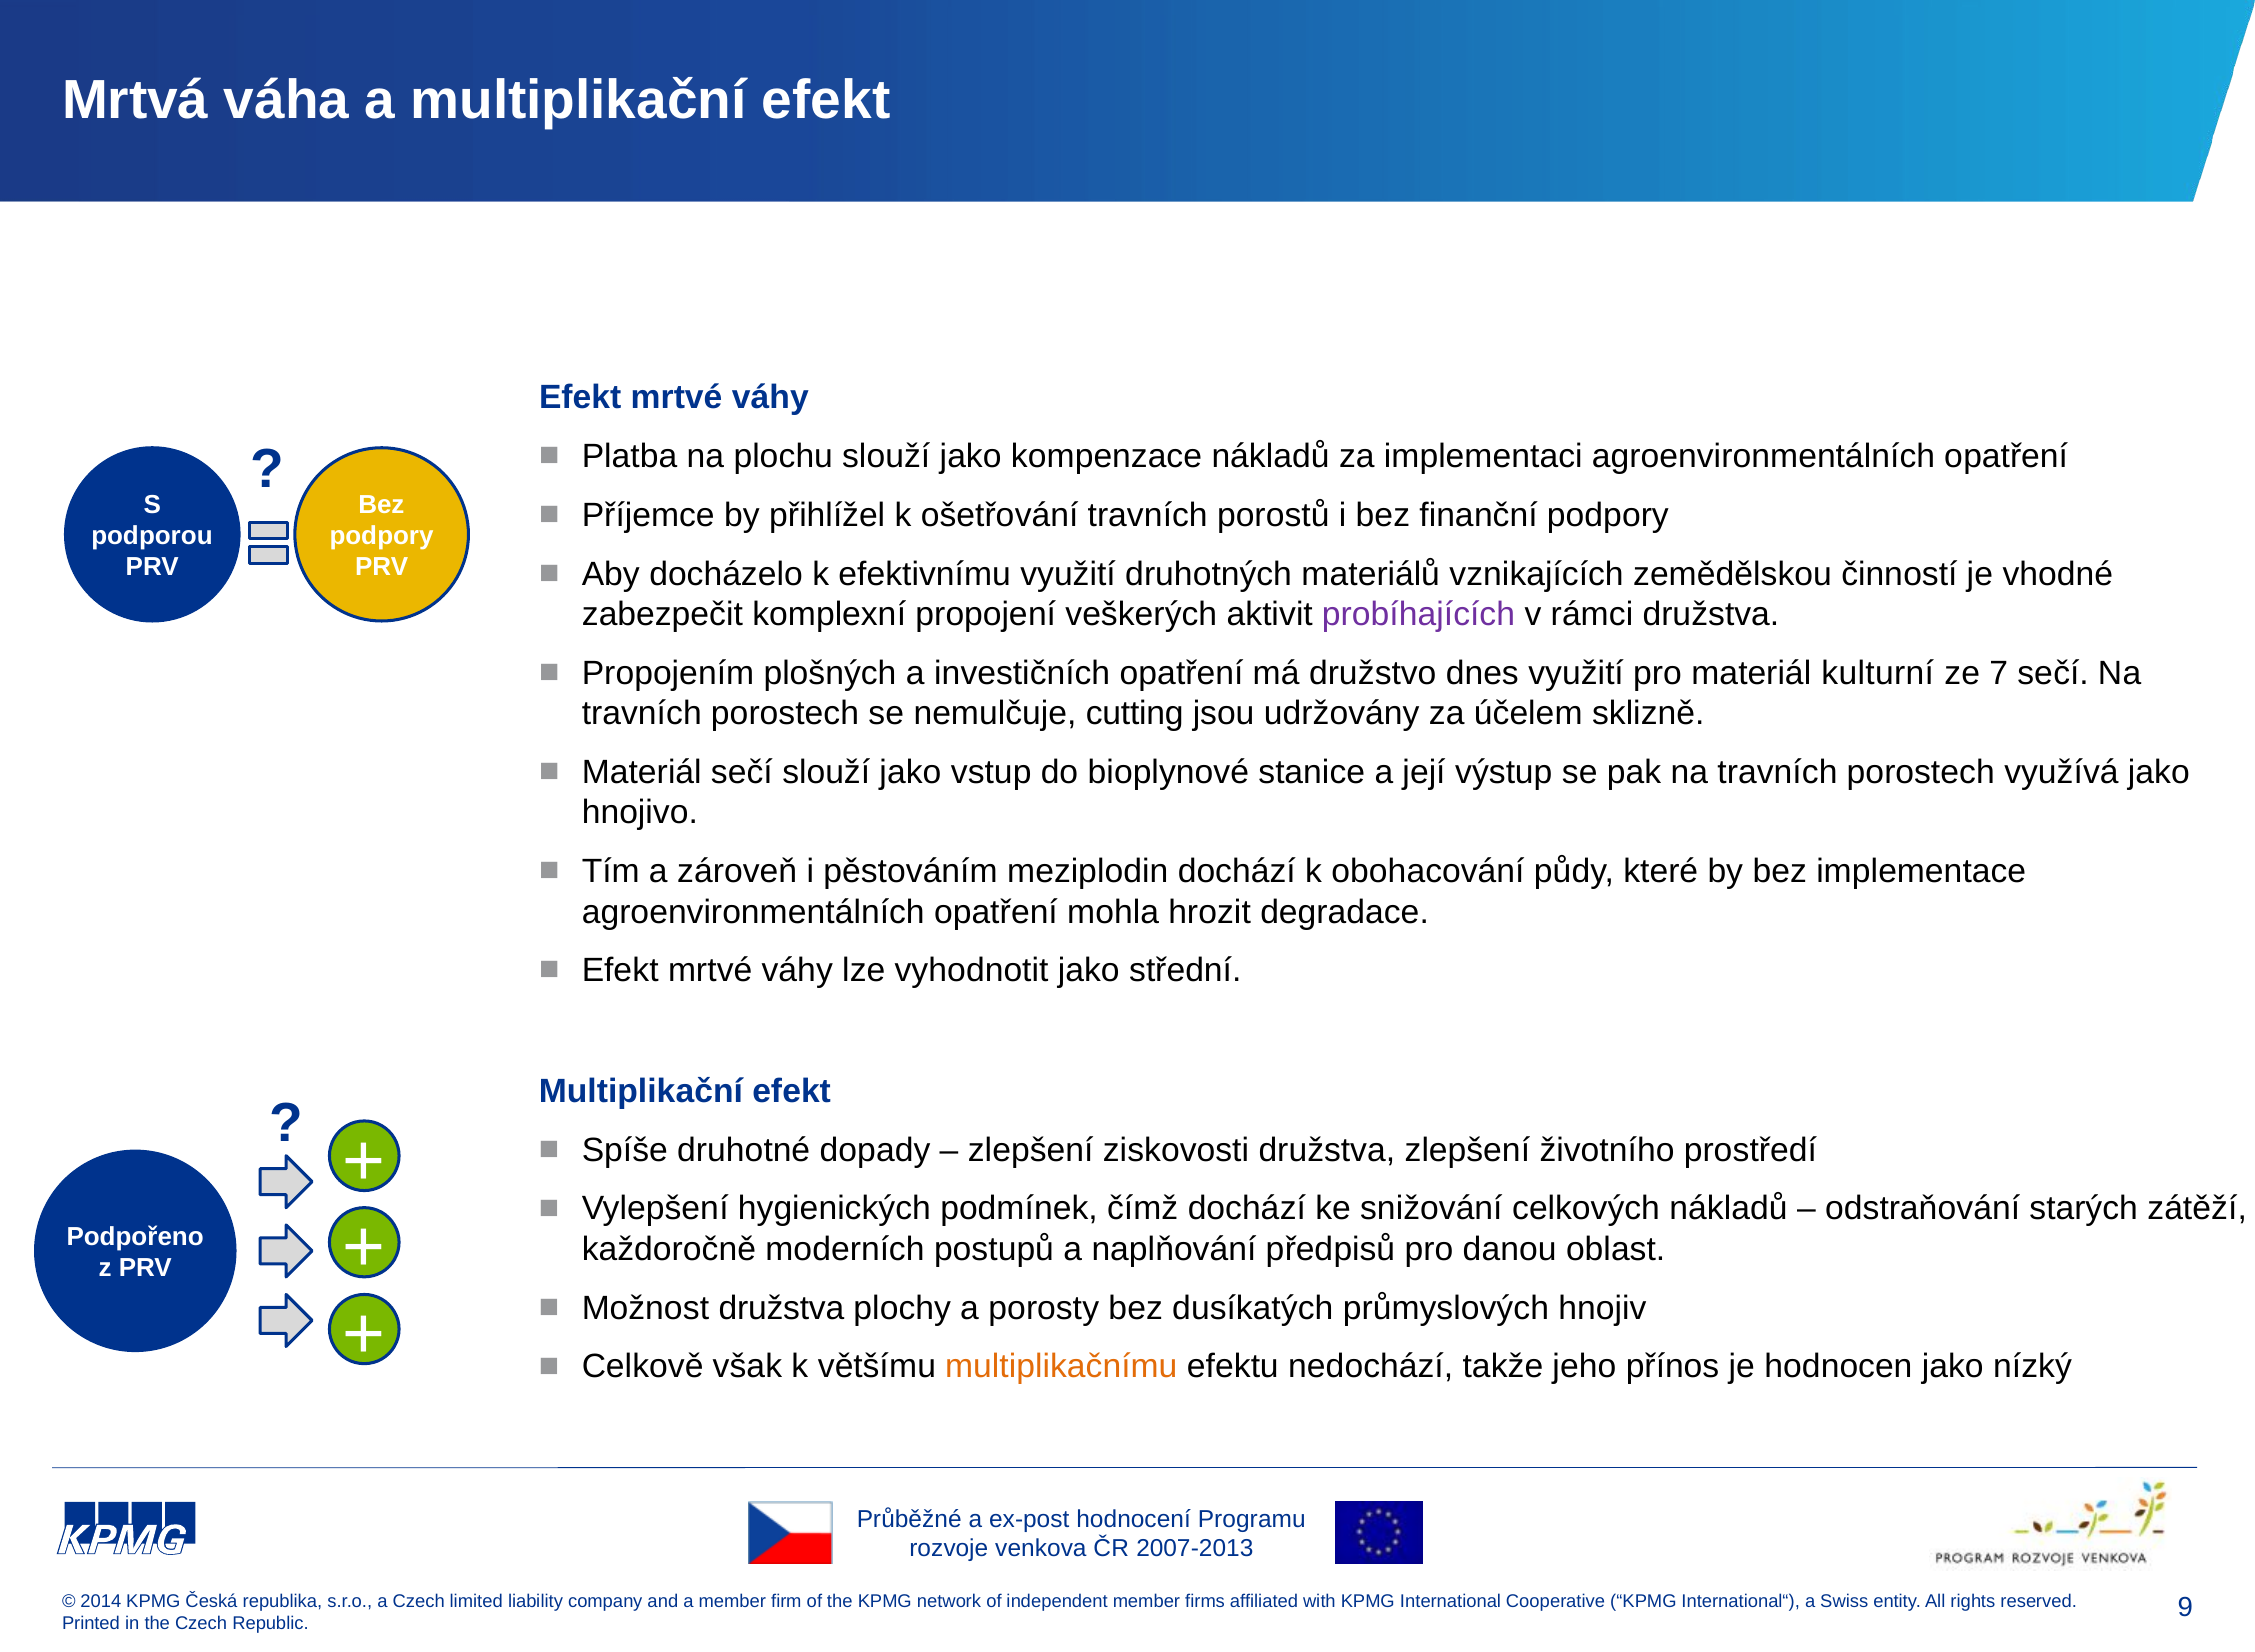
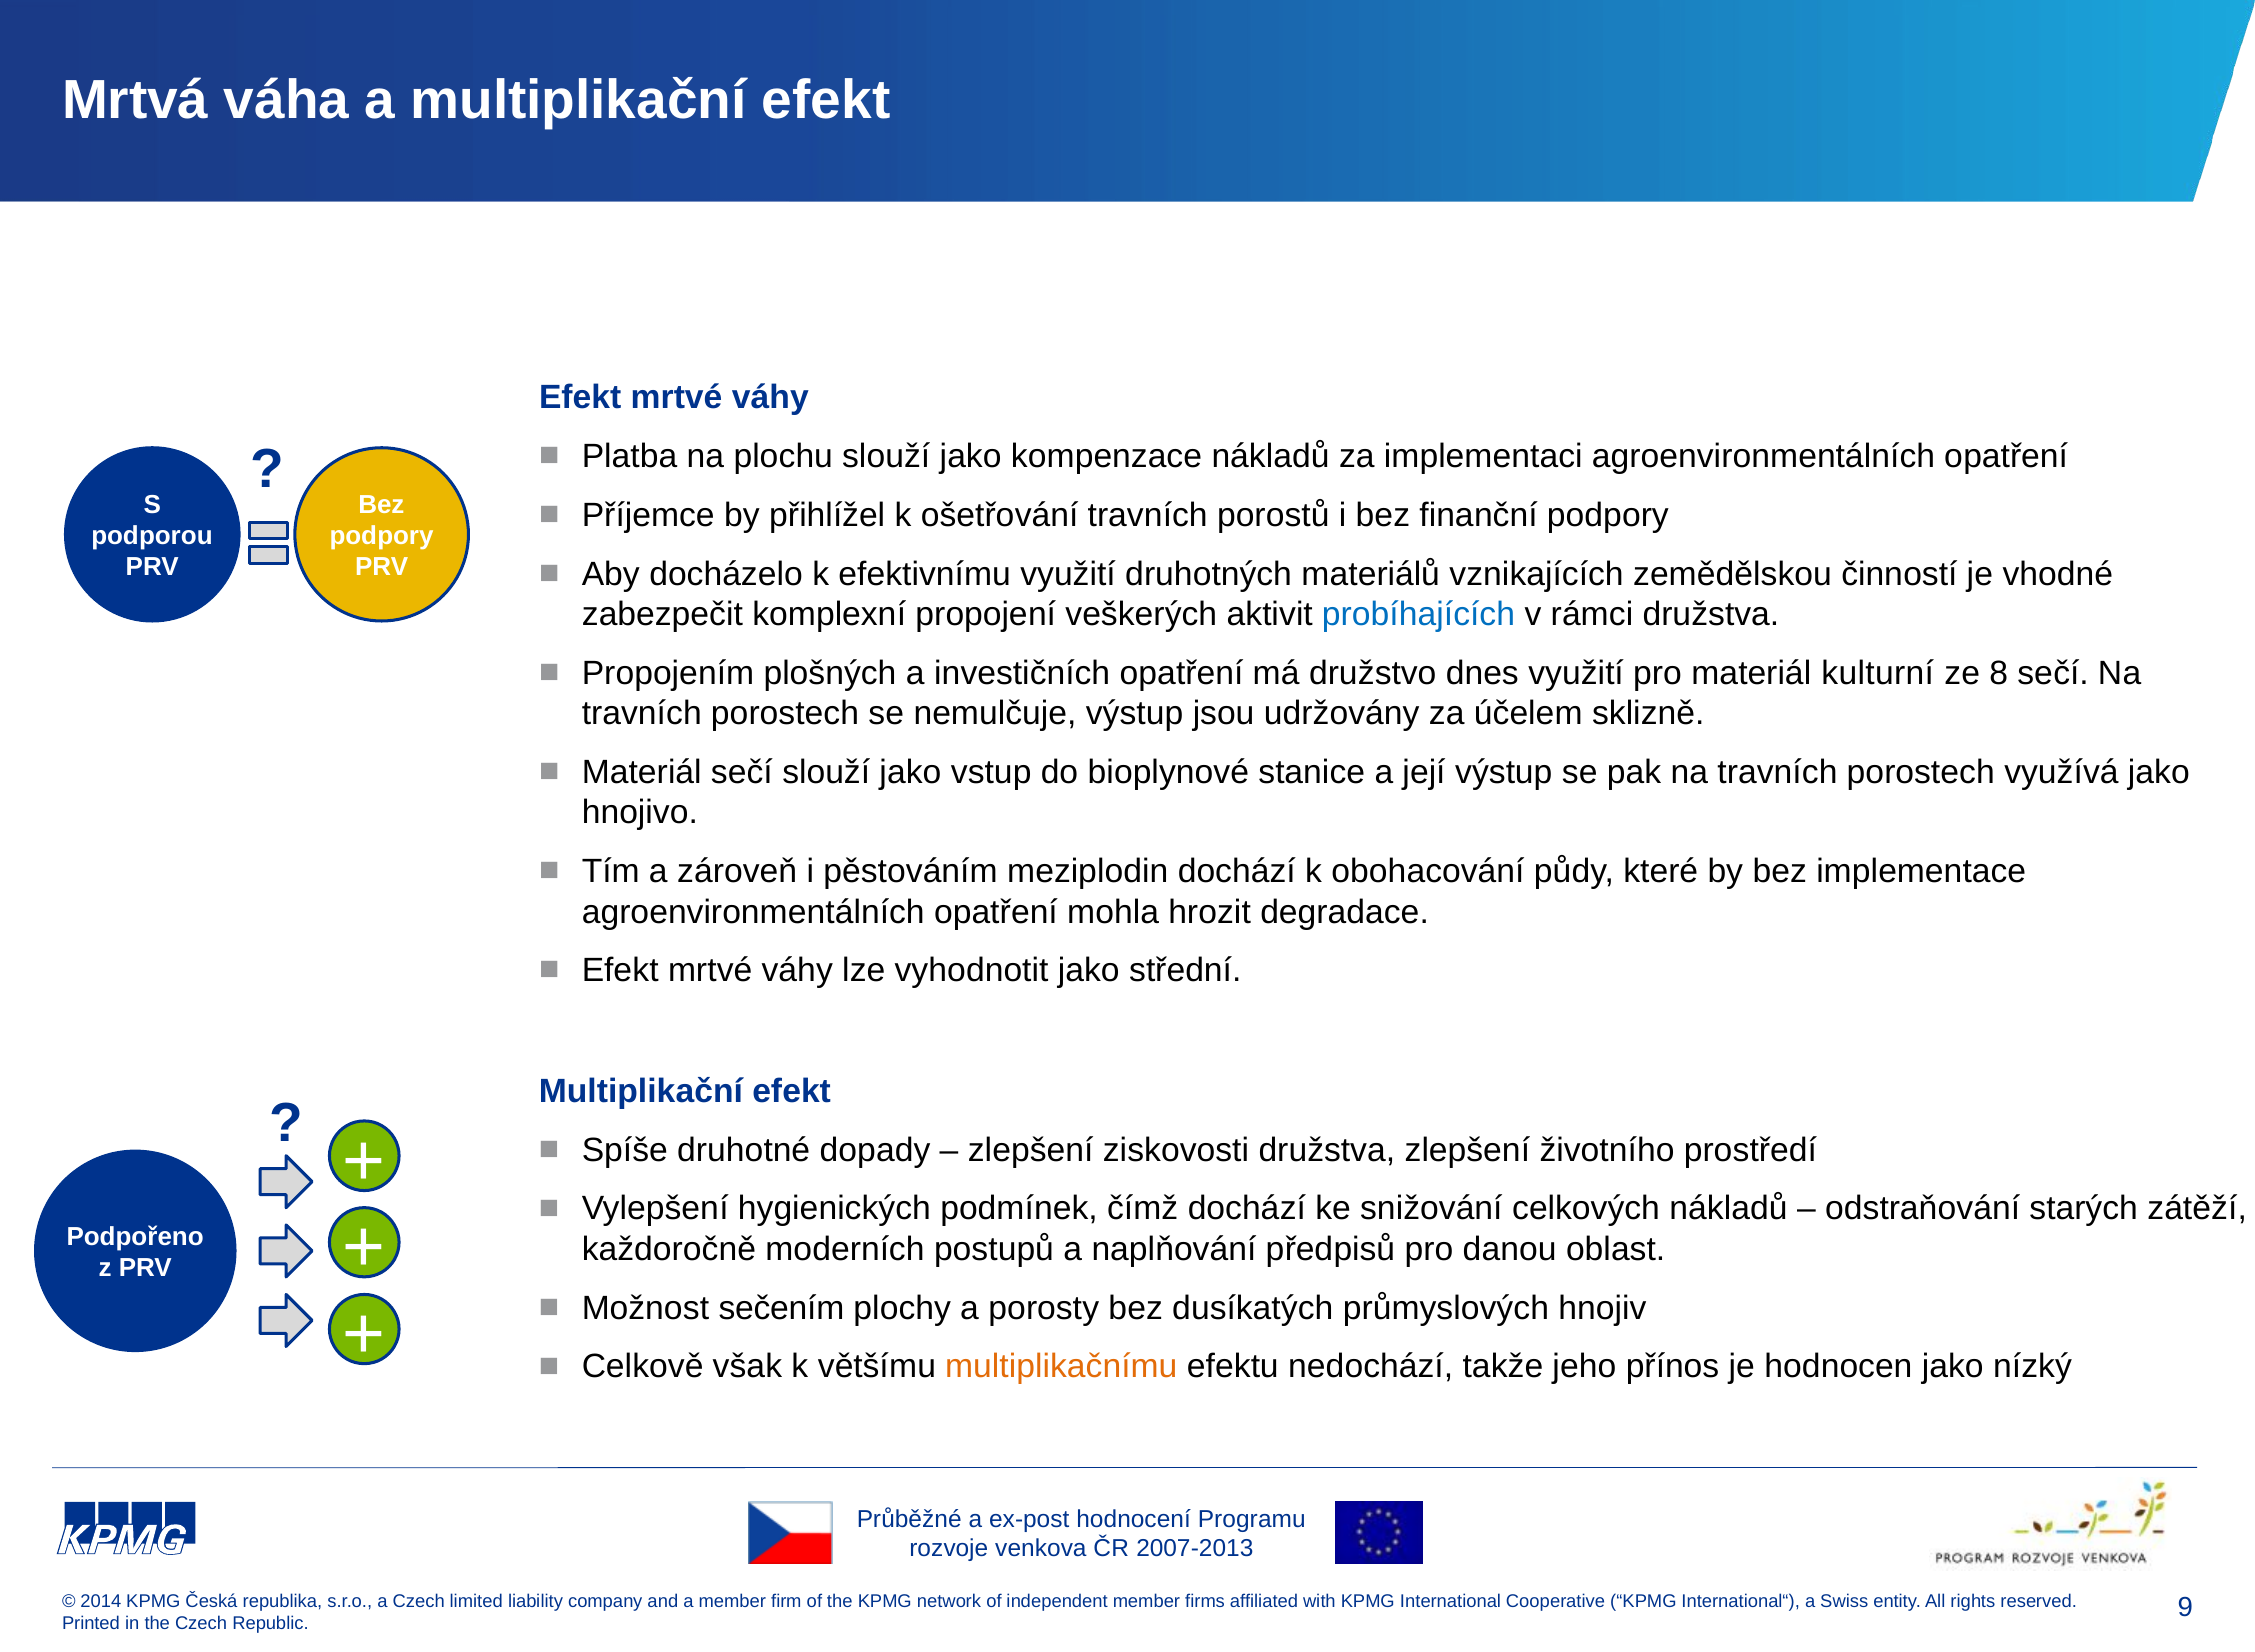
probíhajících colour: purple -> blue
7: 7 -> 8
nemulčuje cutting: cutting -> výstup
Možnost družstva: družstva -> sečením
